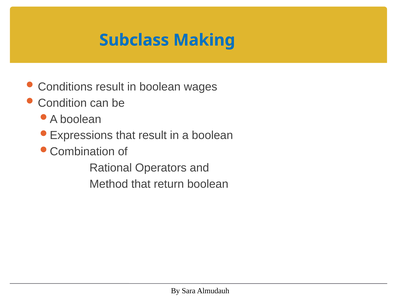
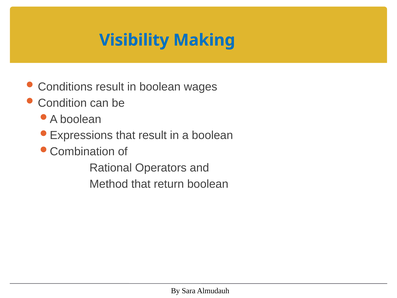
Subclass: Subclass -> Visibility
